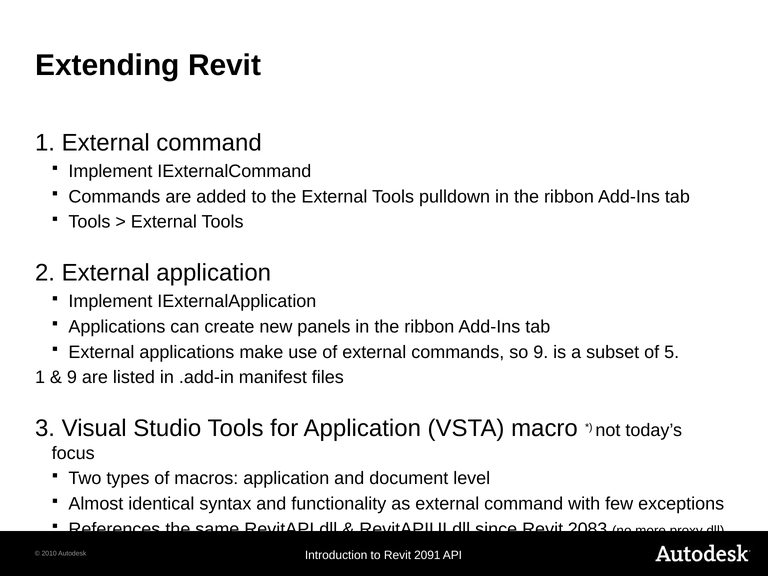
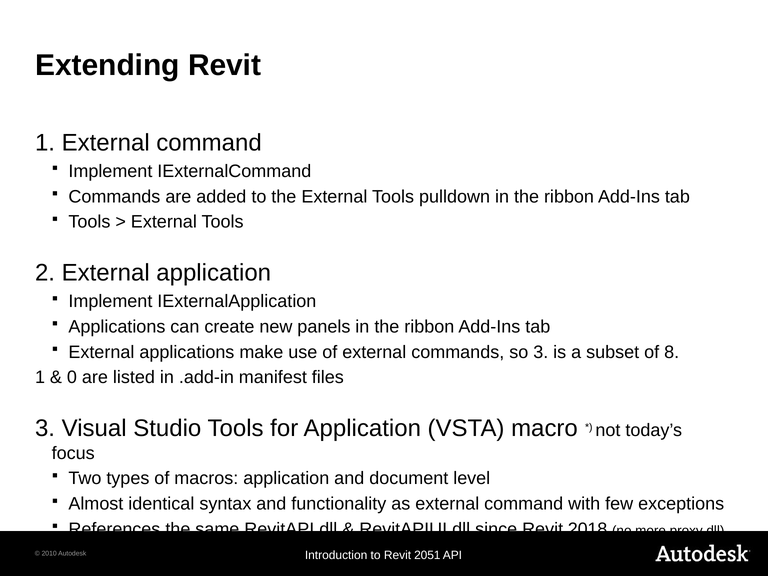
so 9: 9 -> 3
5: 5 -> 8
9 at (72, 377): 9 -> 0
2083: 2083 -> 2018
2091: 2091 -> 2051
